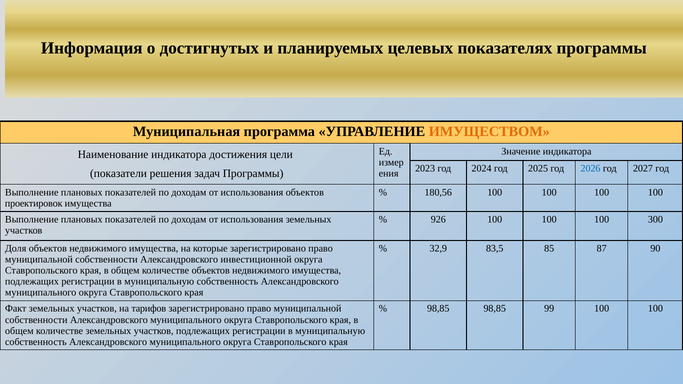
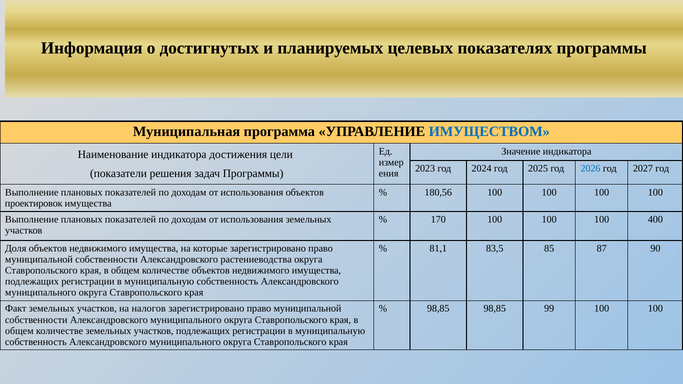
ИМУЩЕСТВОМ colour: orange -> blue
926: 926 -> 170
300: 300 -> 400
32,9: 32,9 -> 81,1
инвестиционной: инвестиционной -> растениеводства
тарифов: тарифов -> налогов
